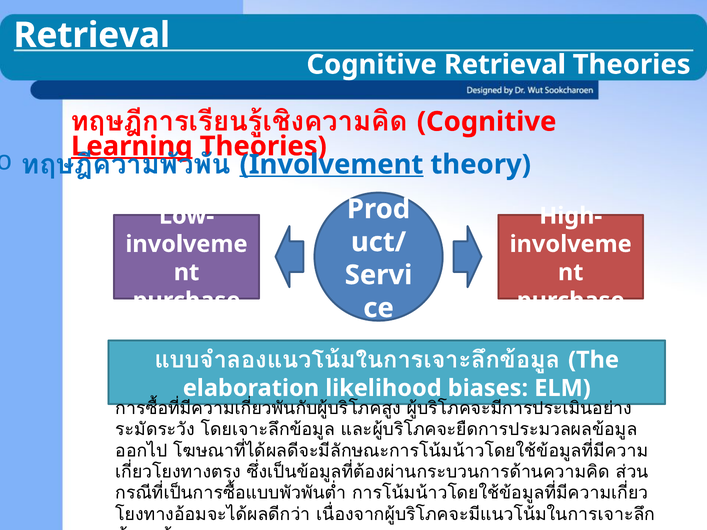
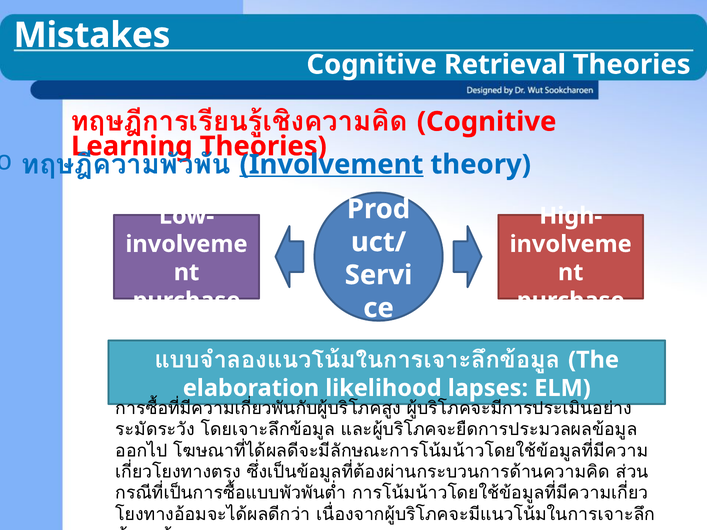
Retrieval at (92, 35): Retrieval -> Mistakes
Learning underline: present -> none
biases: biases -> lapses
